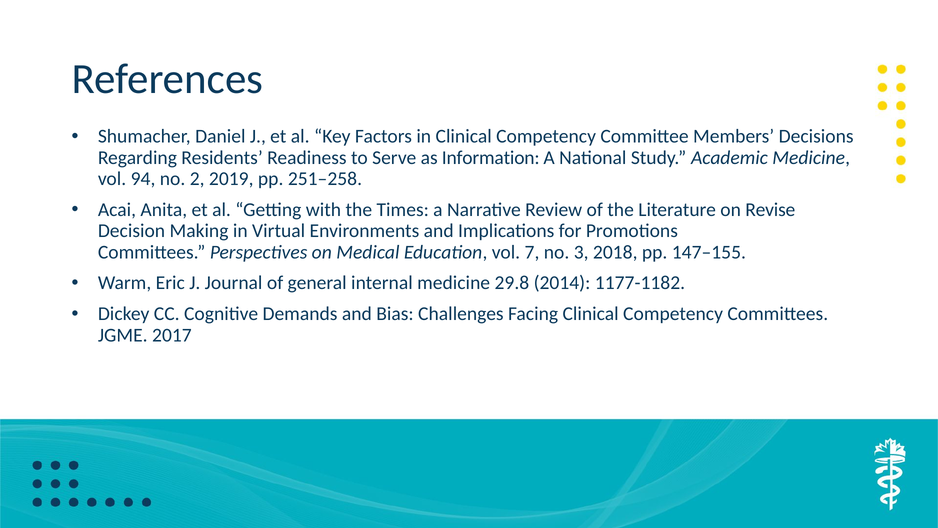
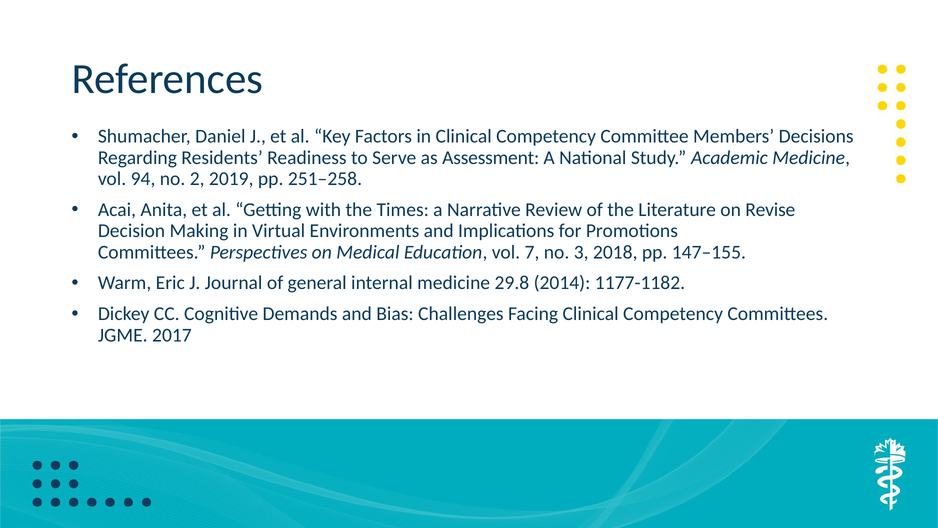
Information: Information -> Assessment
